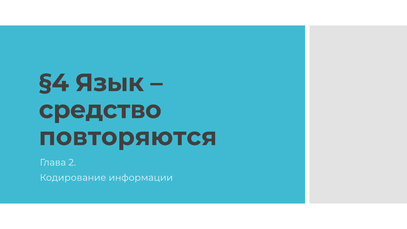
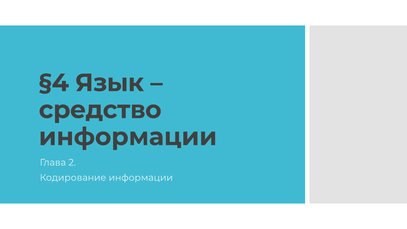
повторяются at (128, 137): повторяются -> информации
